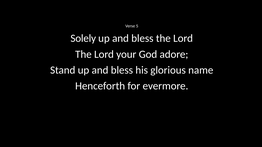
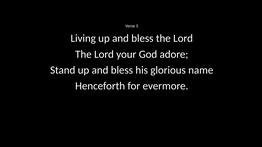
Solely: Solely -> Living
